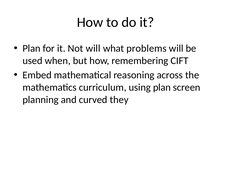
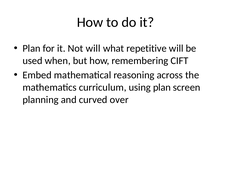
problems: problems -> repetitive
they: they -> over
